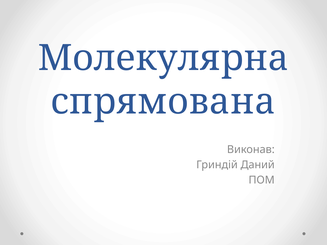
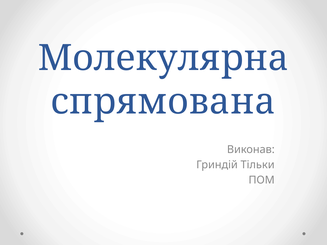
Даний: Даний -> Тільки
